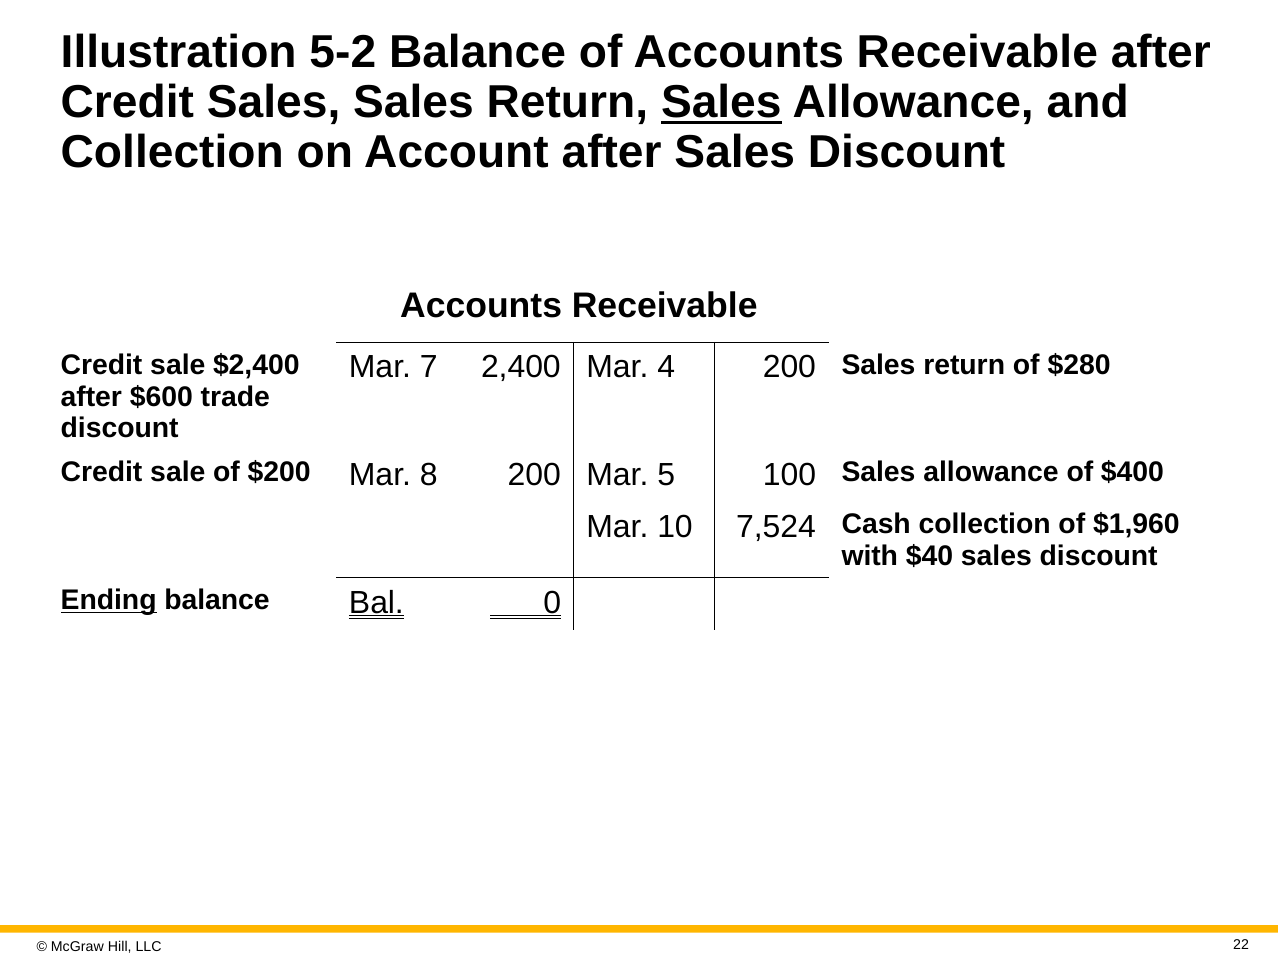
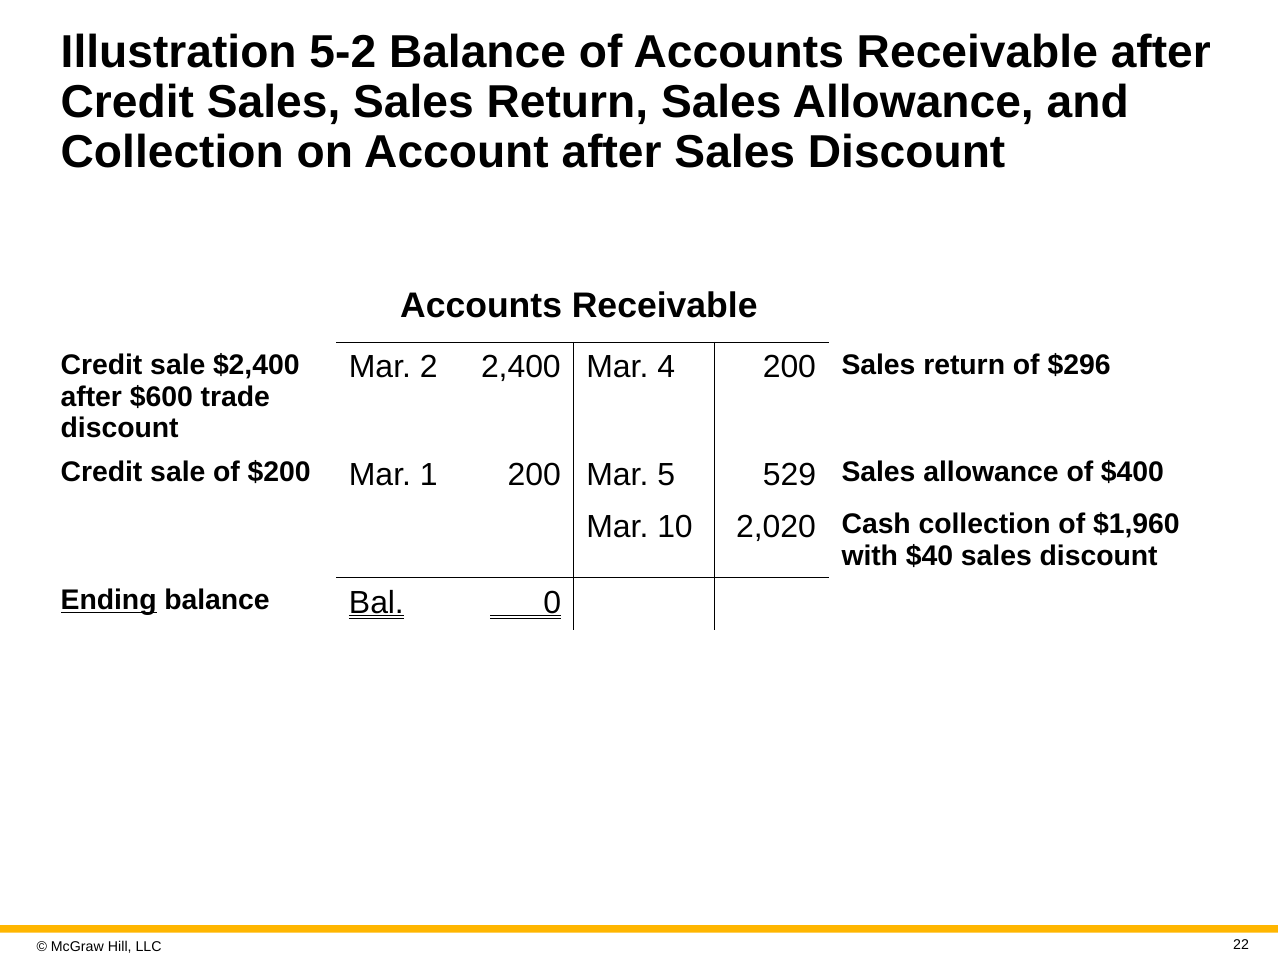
Sales at (721, 102) underline: present -> none
7: 7 -> 2
$280: $280 -> $296
8: 8 -> 1
100: 100 -> 529
7,524: 7,524 -> 2,020
